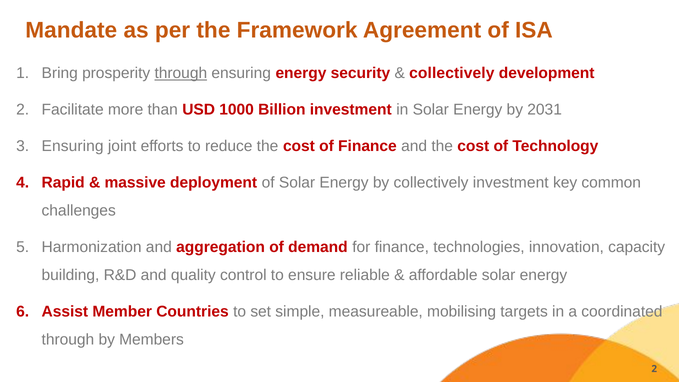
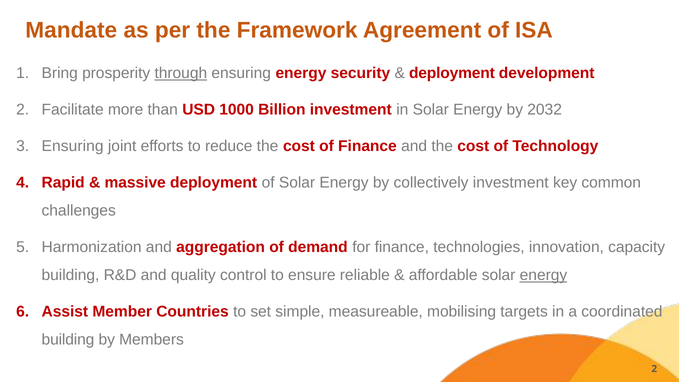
collectively at (452, 73): collectively -> deployment
2031: 2031 -> 2032
energy at (543, 275) underline: none -> present
through at (68, 340): through -> building
